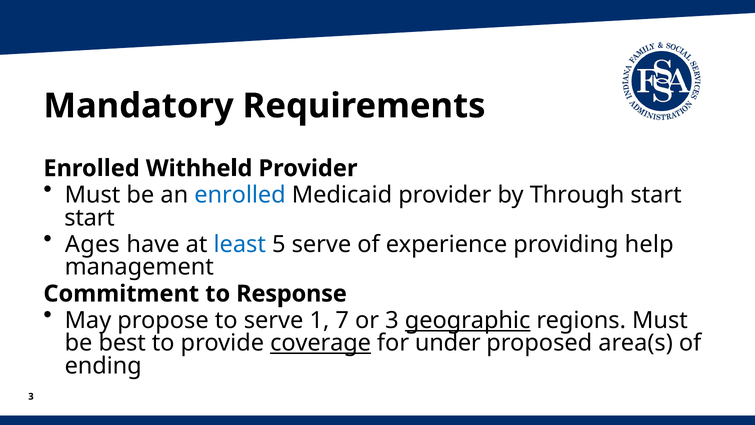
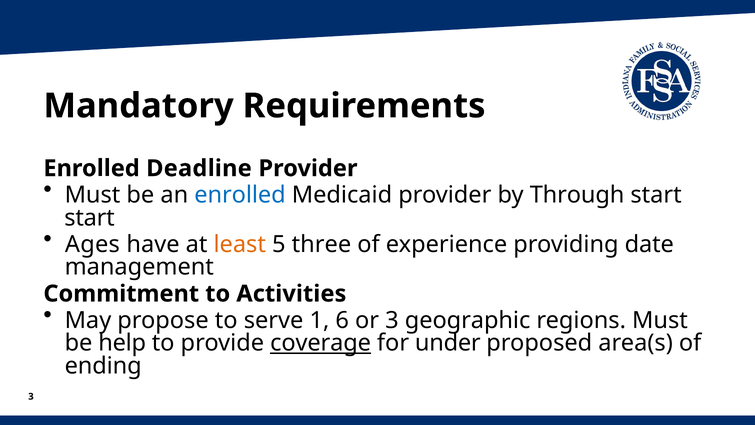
Withheld: Withheld -> Deadline
least colour: blue -> orange
5 serve: serve -> three
help: help -> date
Response: Response -> Activities
7: 7 -> 6
geographic underline: present -> none
best: best -> help
